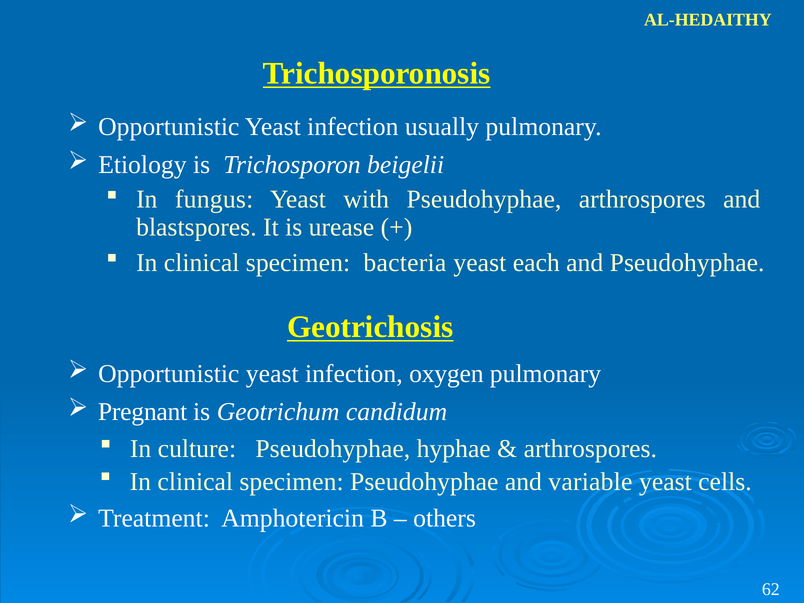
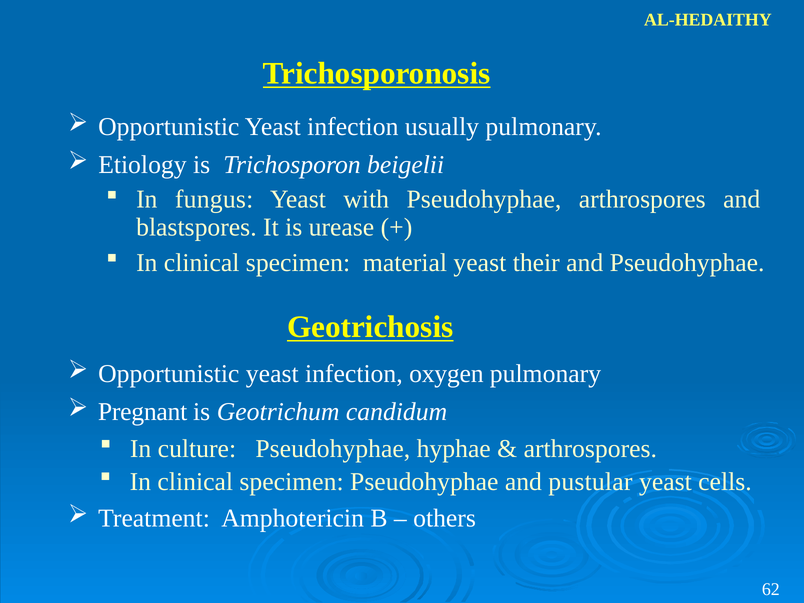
bacteria: bacteria -> material
each: each -> their
variable: variable -> pustular
